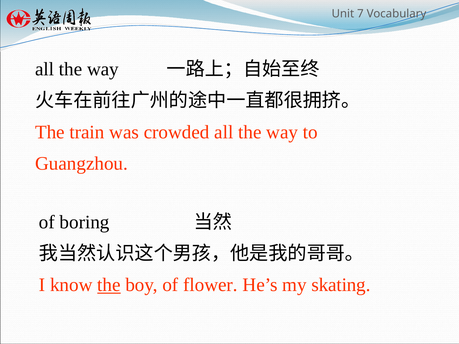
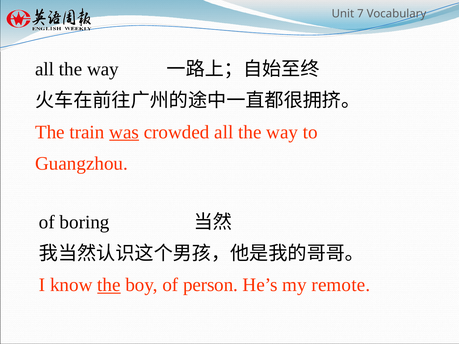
was underline: none -> present
flower: flower -> person
skating: skating -> remote
